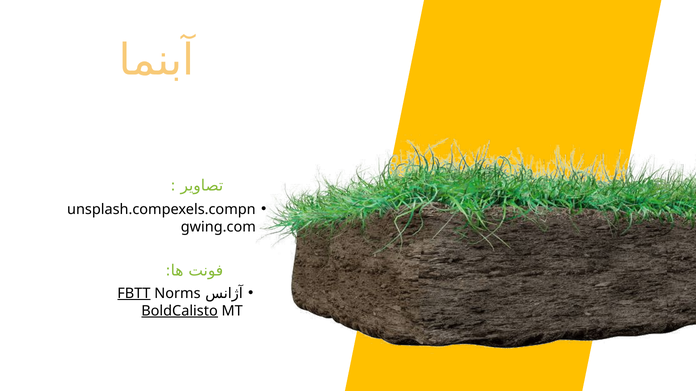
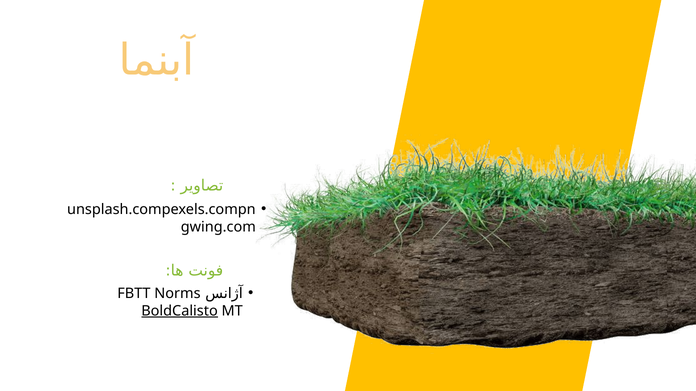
FBTT underline: present -> none
